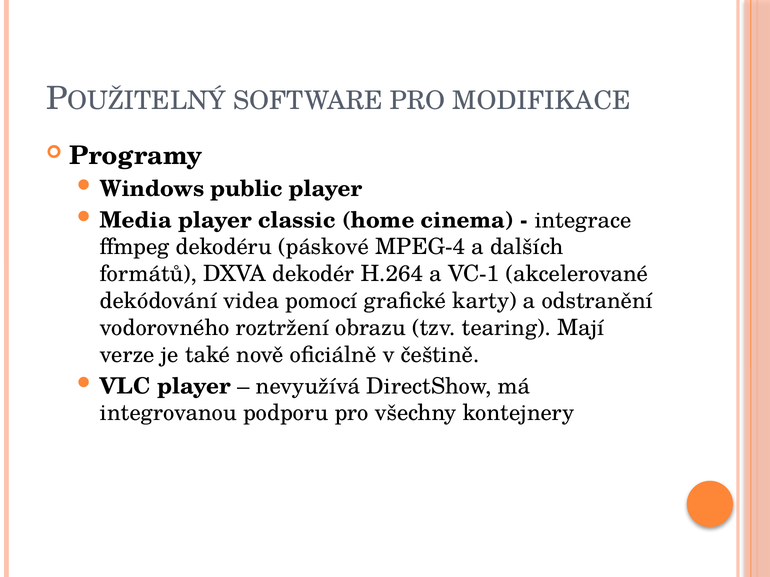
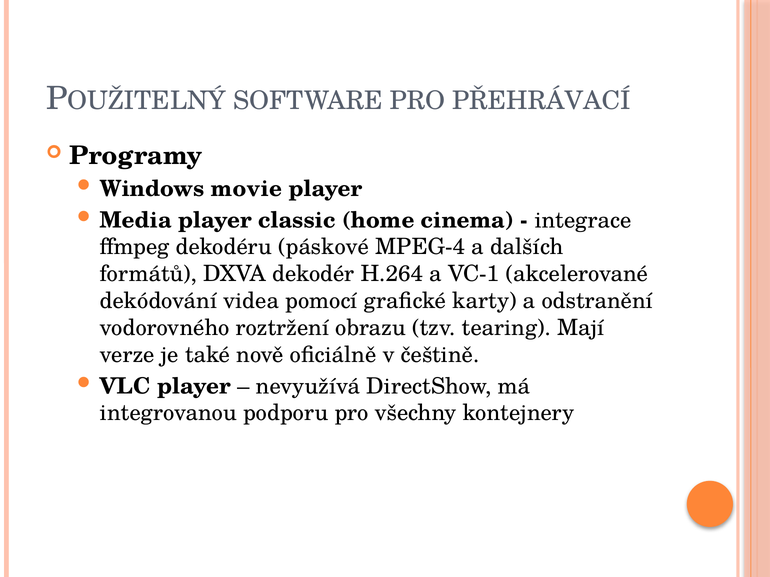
MODIFIKACE: MODIFIKACE -> PŘEHRÁVACÍ
public: public -> movie
